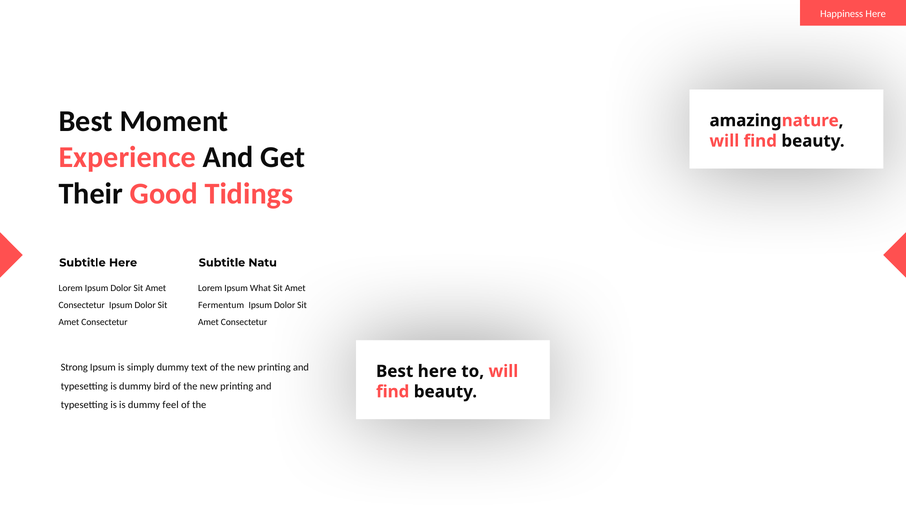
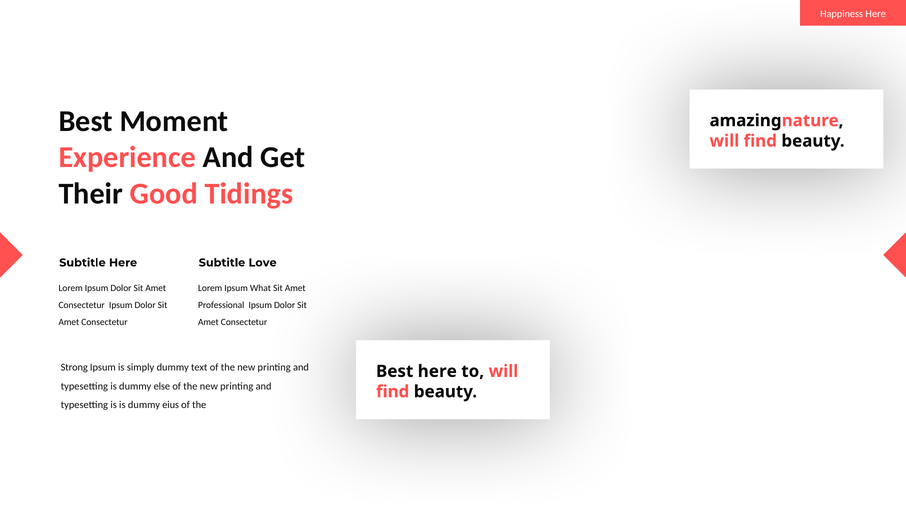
Natu: Natu -> Love
Fermentum: Fermentum -> Professional
bird: bird -> else
feel: feel -> eius
